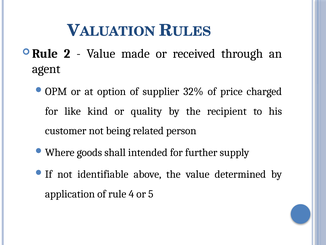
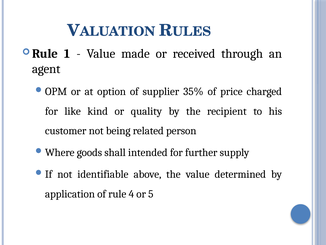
2: 2 -> 1
32%: 32% -> 35%
